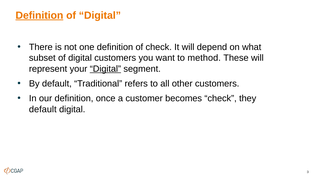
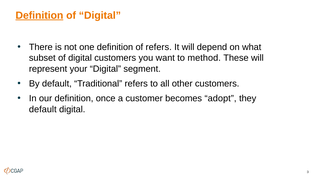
of check: check -> refers
Digital at (105, 69) underline: present -> none
becomes check: check -> adopt
